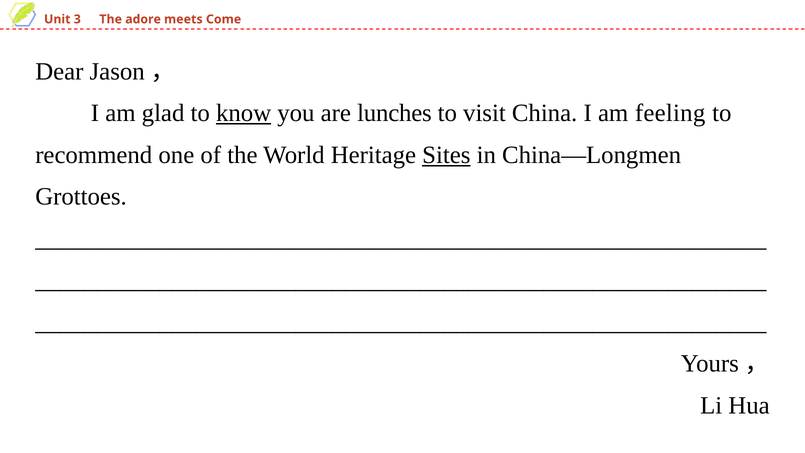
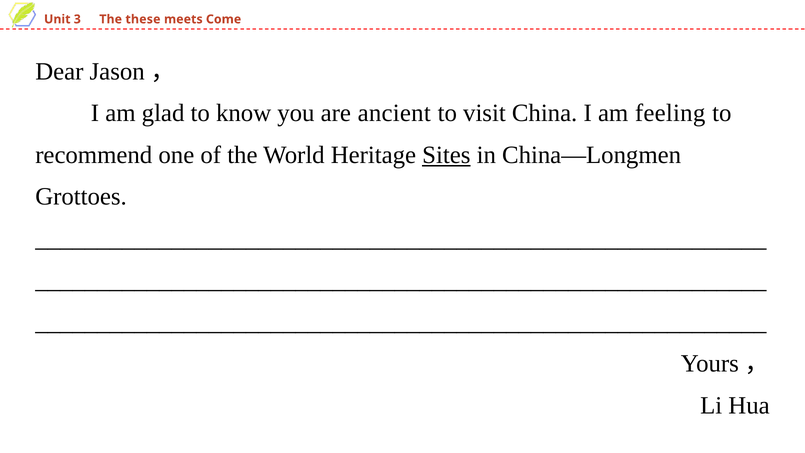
adore: adore -> these
know underline: present -> none
lunches: lunches -> ancient
